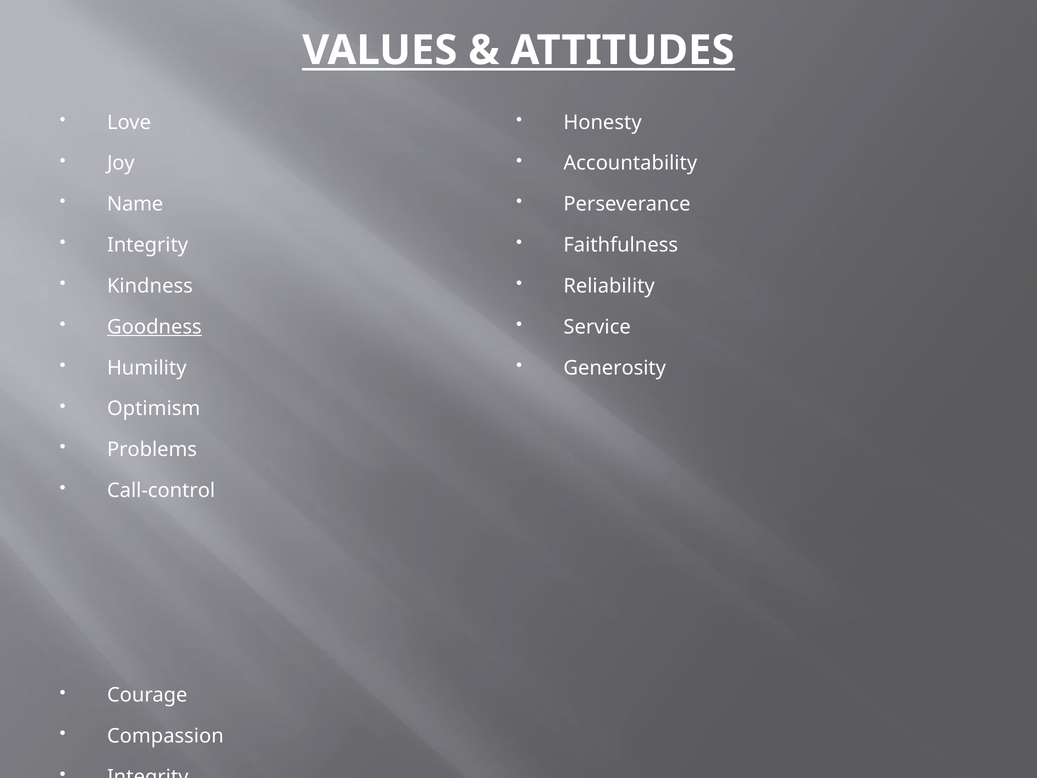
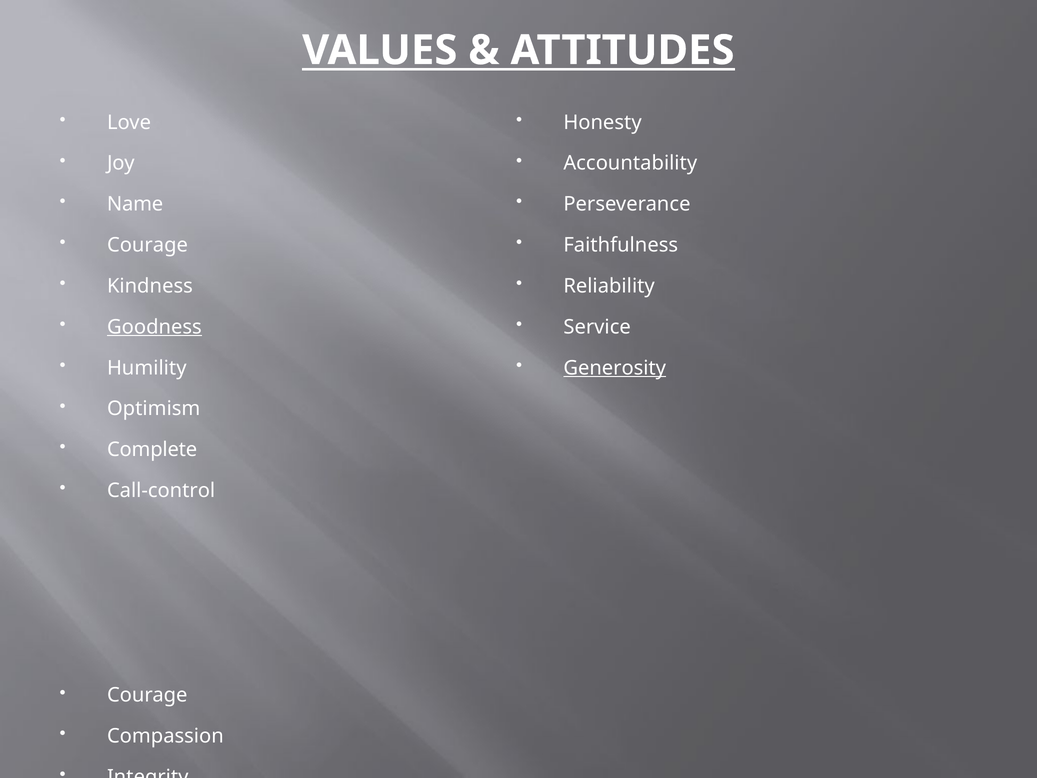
Integrity at (148, 245): Integrity -> Courage
Generosity underline: none -> present
Problems: Problems -> Complete
